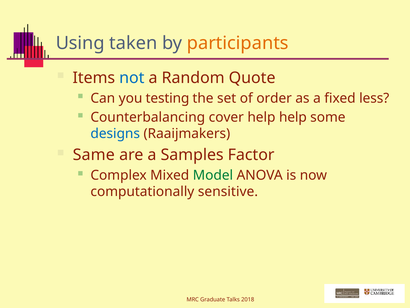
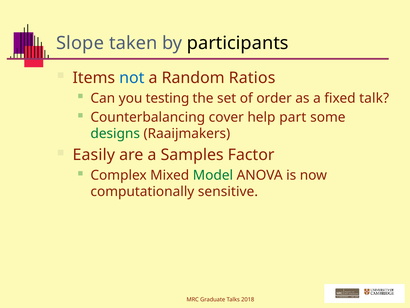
Using: Using -> Slope
participants colour: orange -> black
Quote: Quote -> Ratios
less: less -> talk
help help: help -> part
designs colour: blue -> green
Same: Same -> Easily
